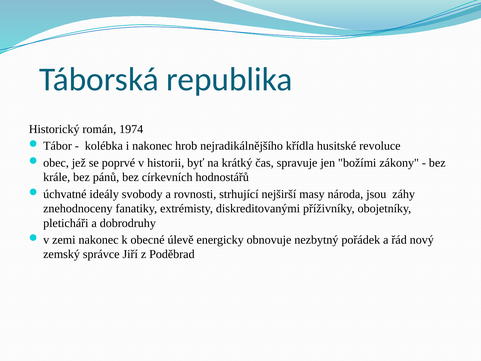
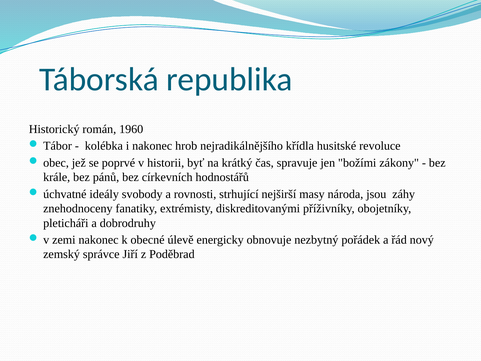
1974: 1974 -> 1960
